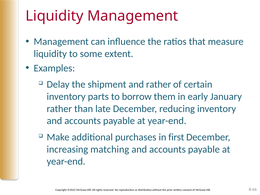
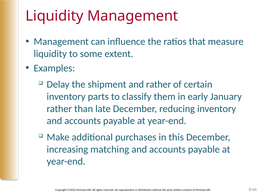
borrow: borrow -> classify
first: first -> this
